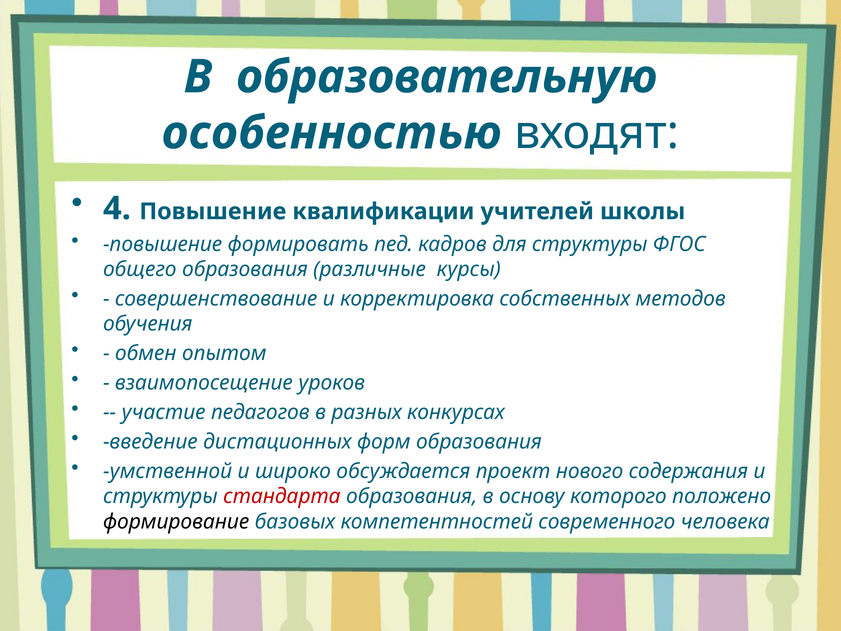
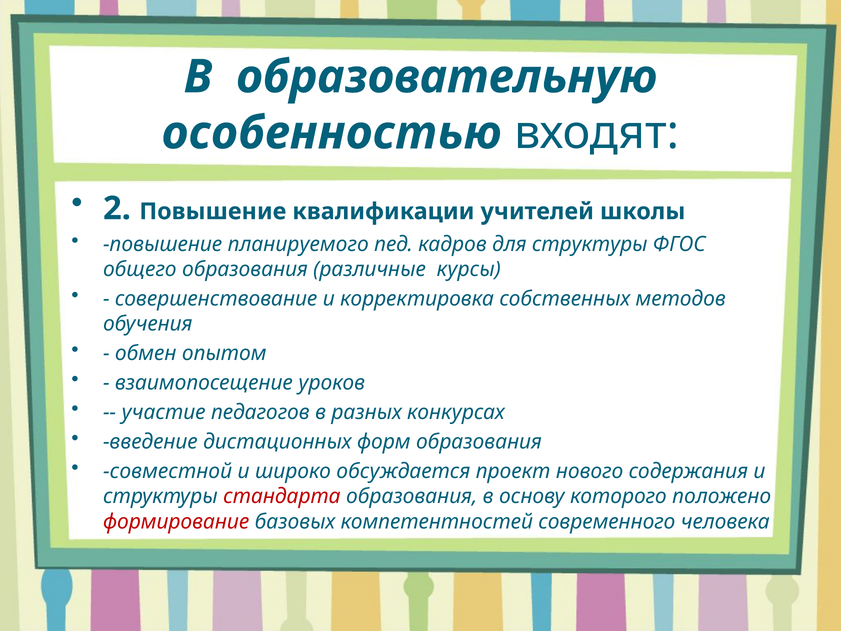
4: 4 -> 2
формировать: формировать -> планируемого
умственной: умственной -> совместной
формирование colour: black -> red
